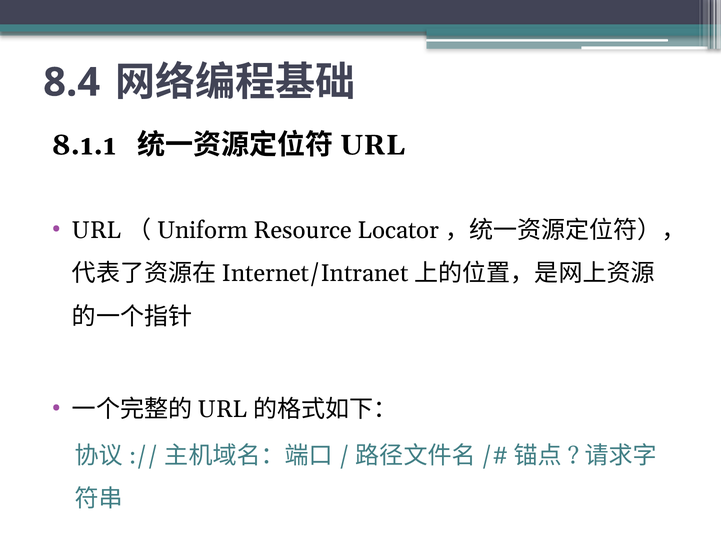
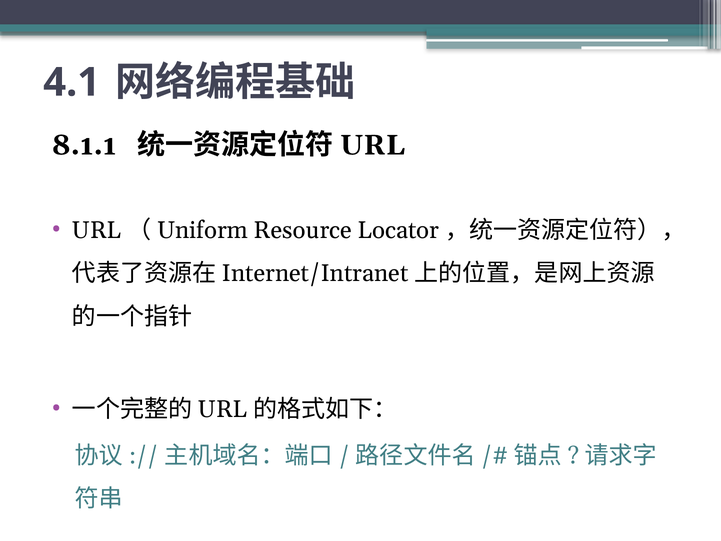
8.4: 8.4 -> 4.1
